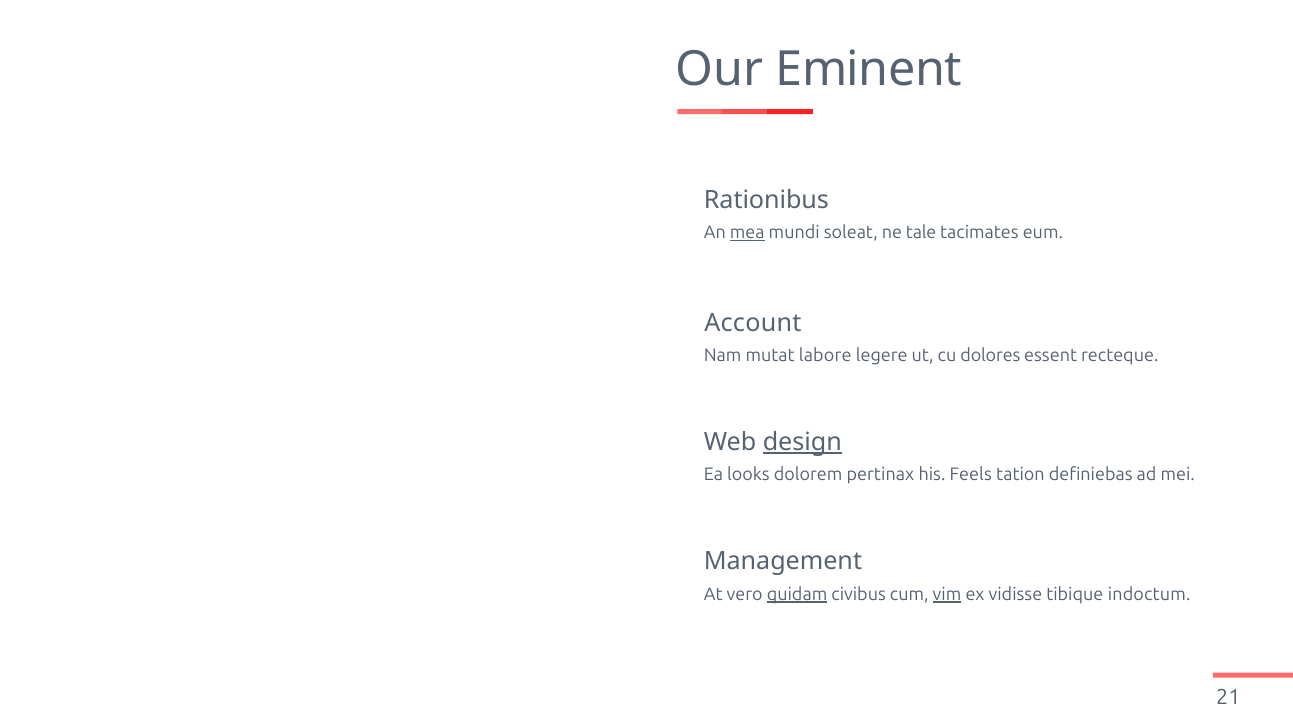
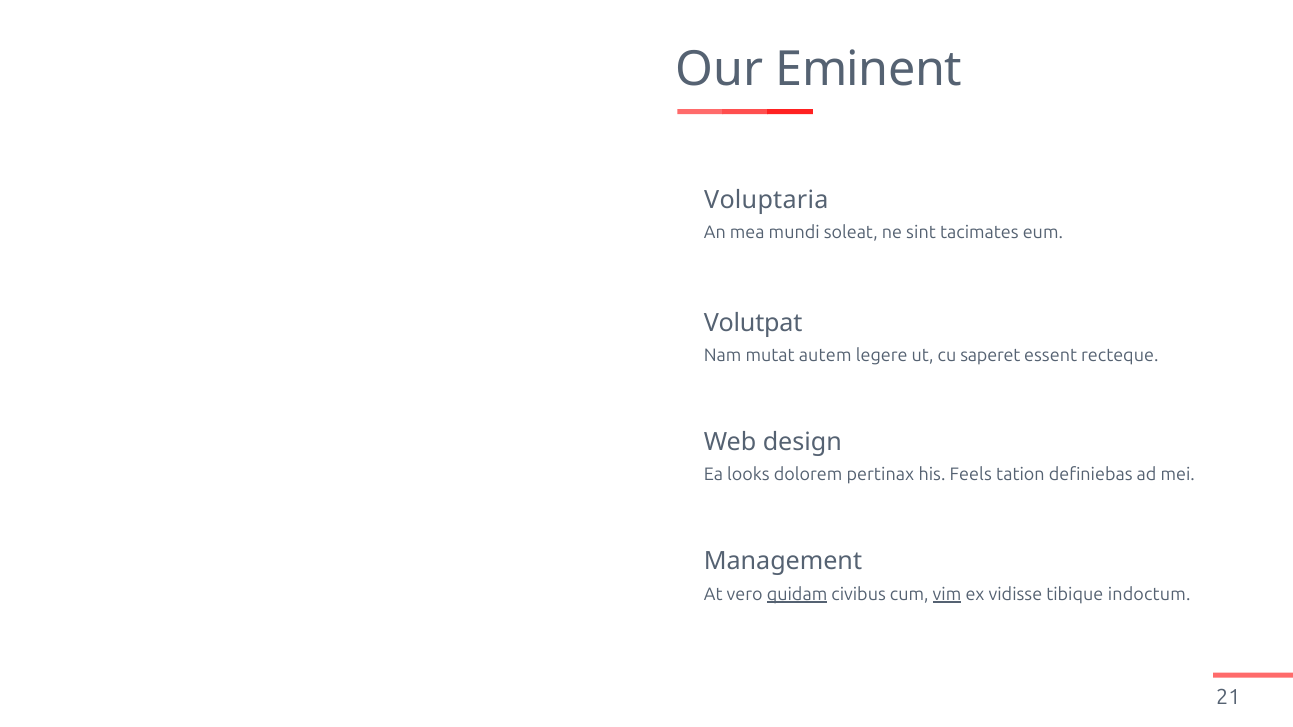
Rationibus: Rationibus -> Voluptaria
mea underline: present -> none
tale: tale -> sint
Account: Account -> Volutpat
labore: labore -> autem
dolores: dolores -> saperet
design underline: present -> none
